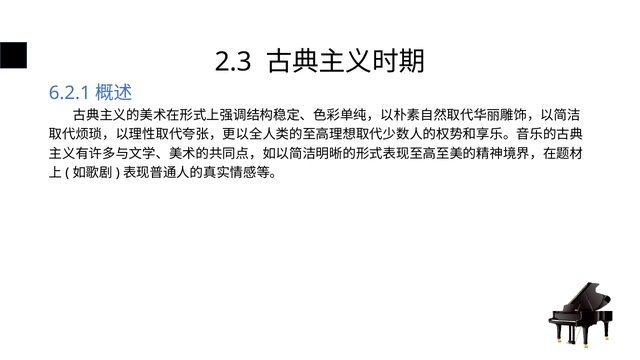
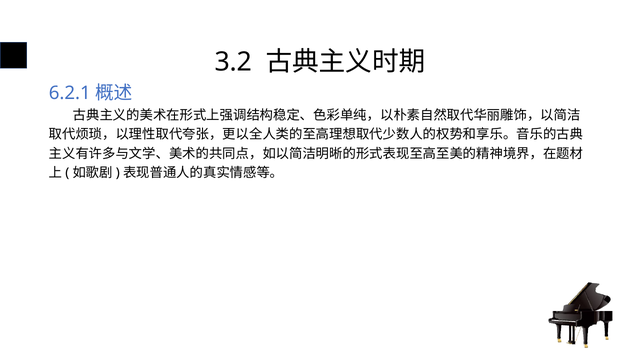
2.3: 2.3 -> 3.2
